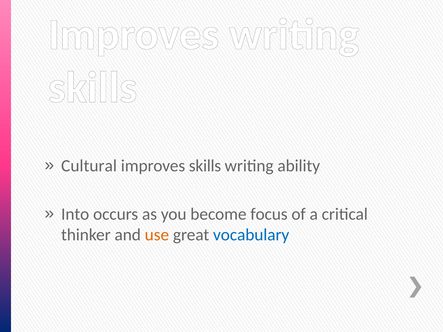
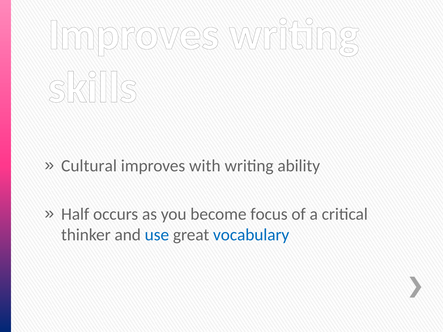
improves skills: skills -> with
Into: Into -> Half
use colour: orange -> blue
